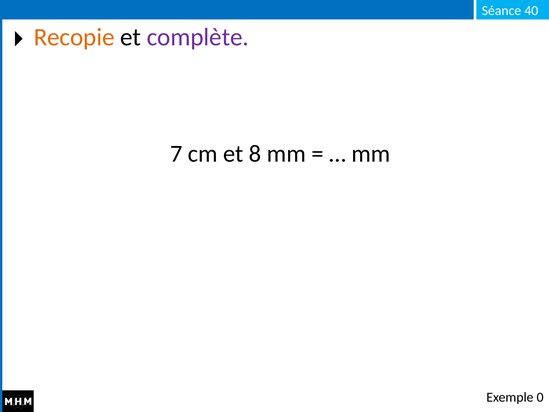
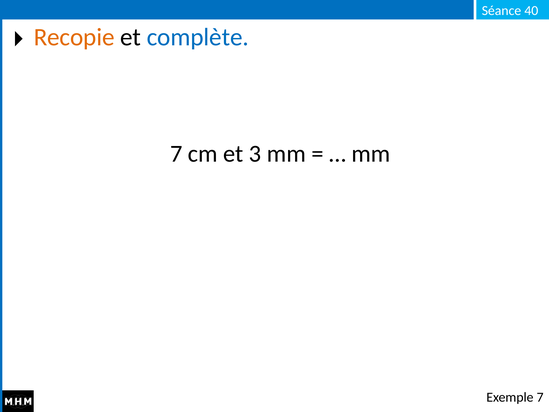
complète colour: purple -> blue
8: 8 -> 3
Exemple 0: 0 -> 7
